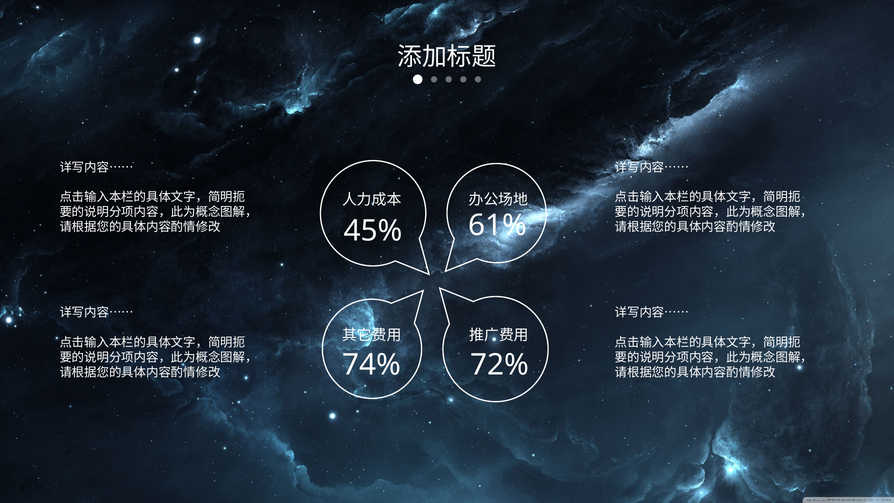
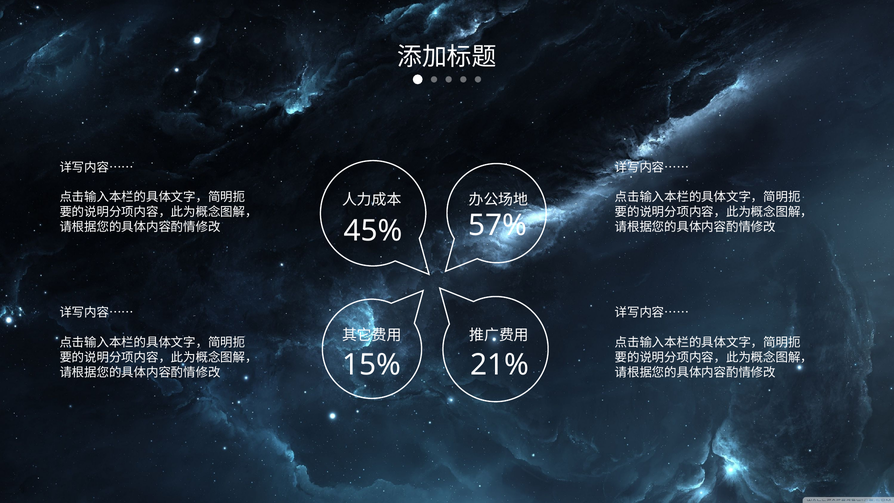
61%: 61% -> 57%
74%: 74% -> 15%
72%: 72% -> 21%
